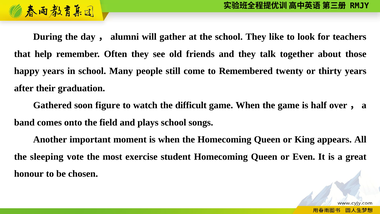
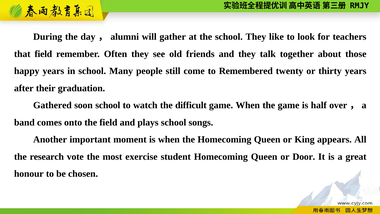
that help: help -> field
soon figure: figure -> school
sleeping: sleeping -> research
Even: Even -> Door
